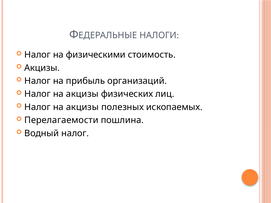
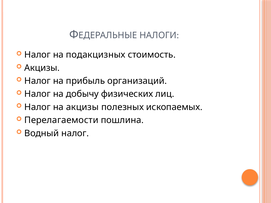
физическими: физическими -> подакцизных
акцизы at (82, 94): акцизы -> добычу
